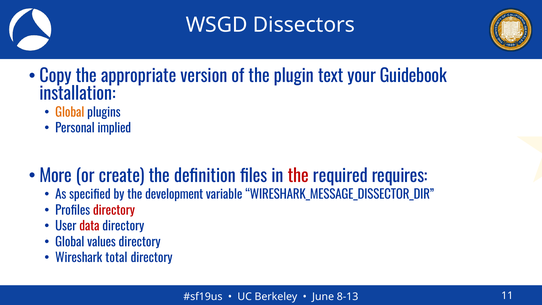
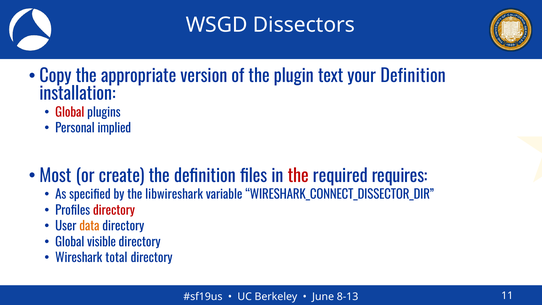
your Guidebook: Guidebook -> Definition
Global at (70, 112) colour: orange -> red
More: More -> Most
development: development -> libwireshark
WIRESHARK_MESSAGE_DISSECTOR_DIR: WIRESHARK_MESSAGE_DISSECTOR_DIR -> WIRESHARK_CONNECT_DISSECTOR_DIR
data colour: red -> orange
values: values -> visible
